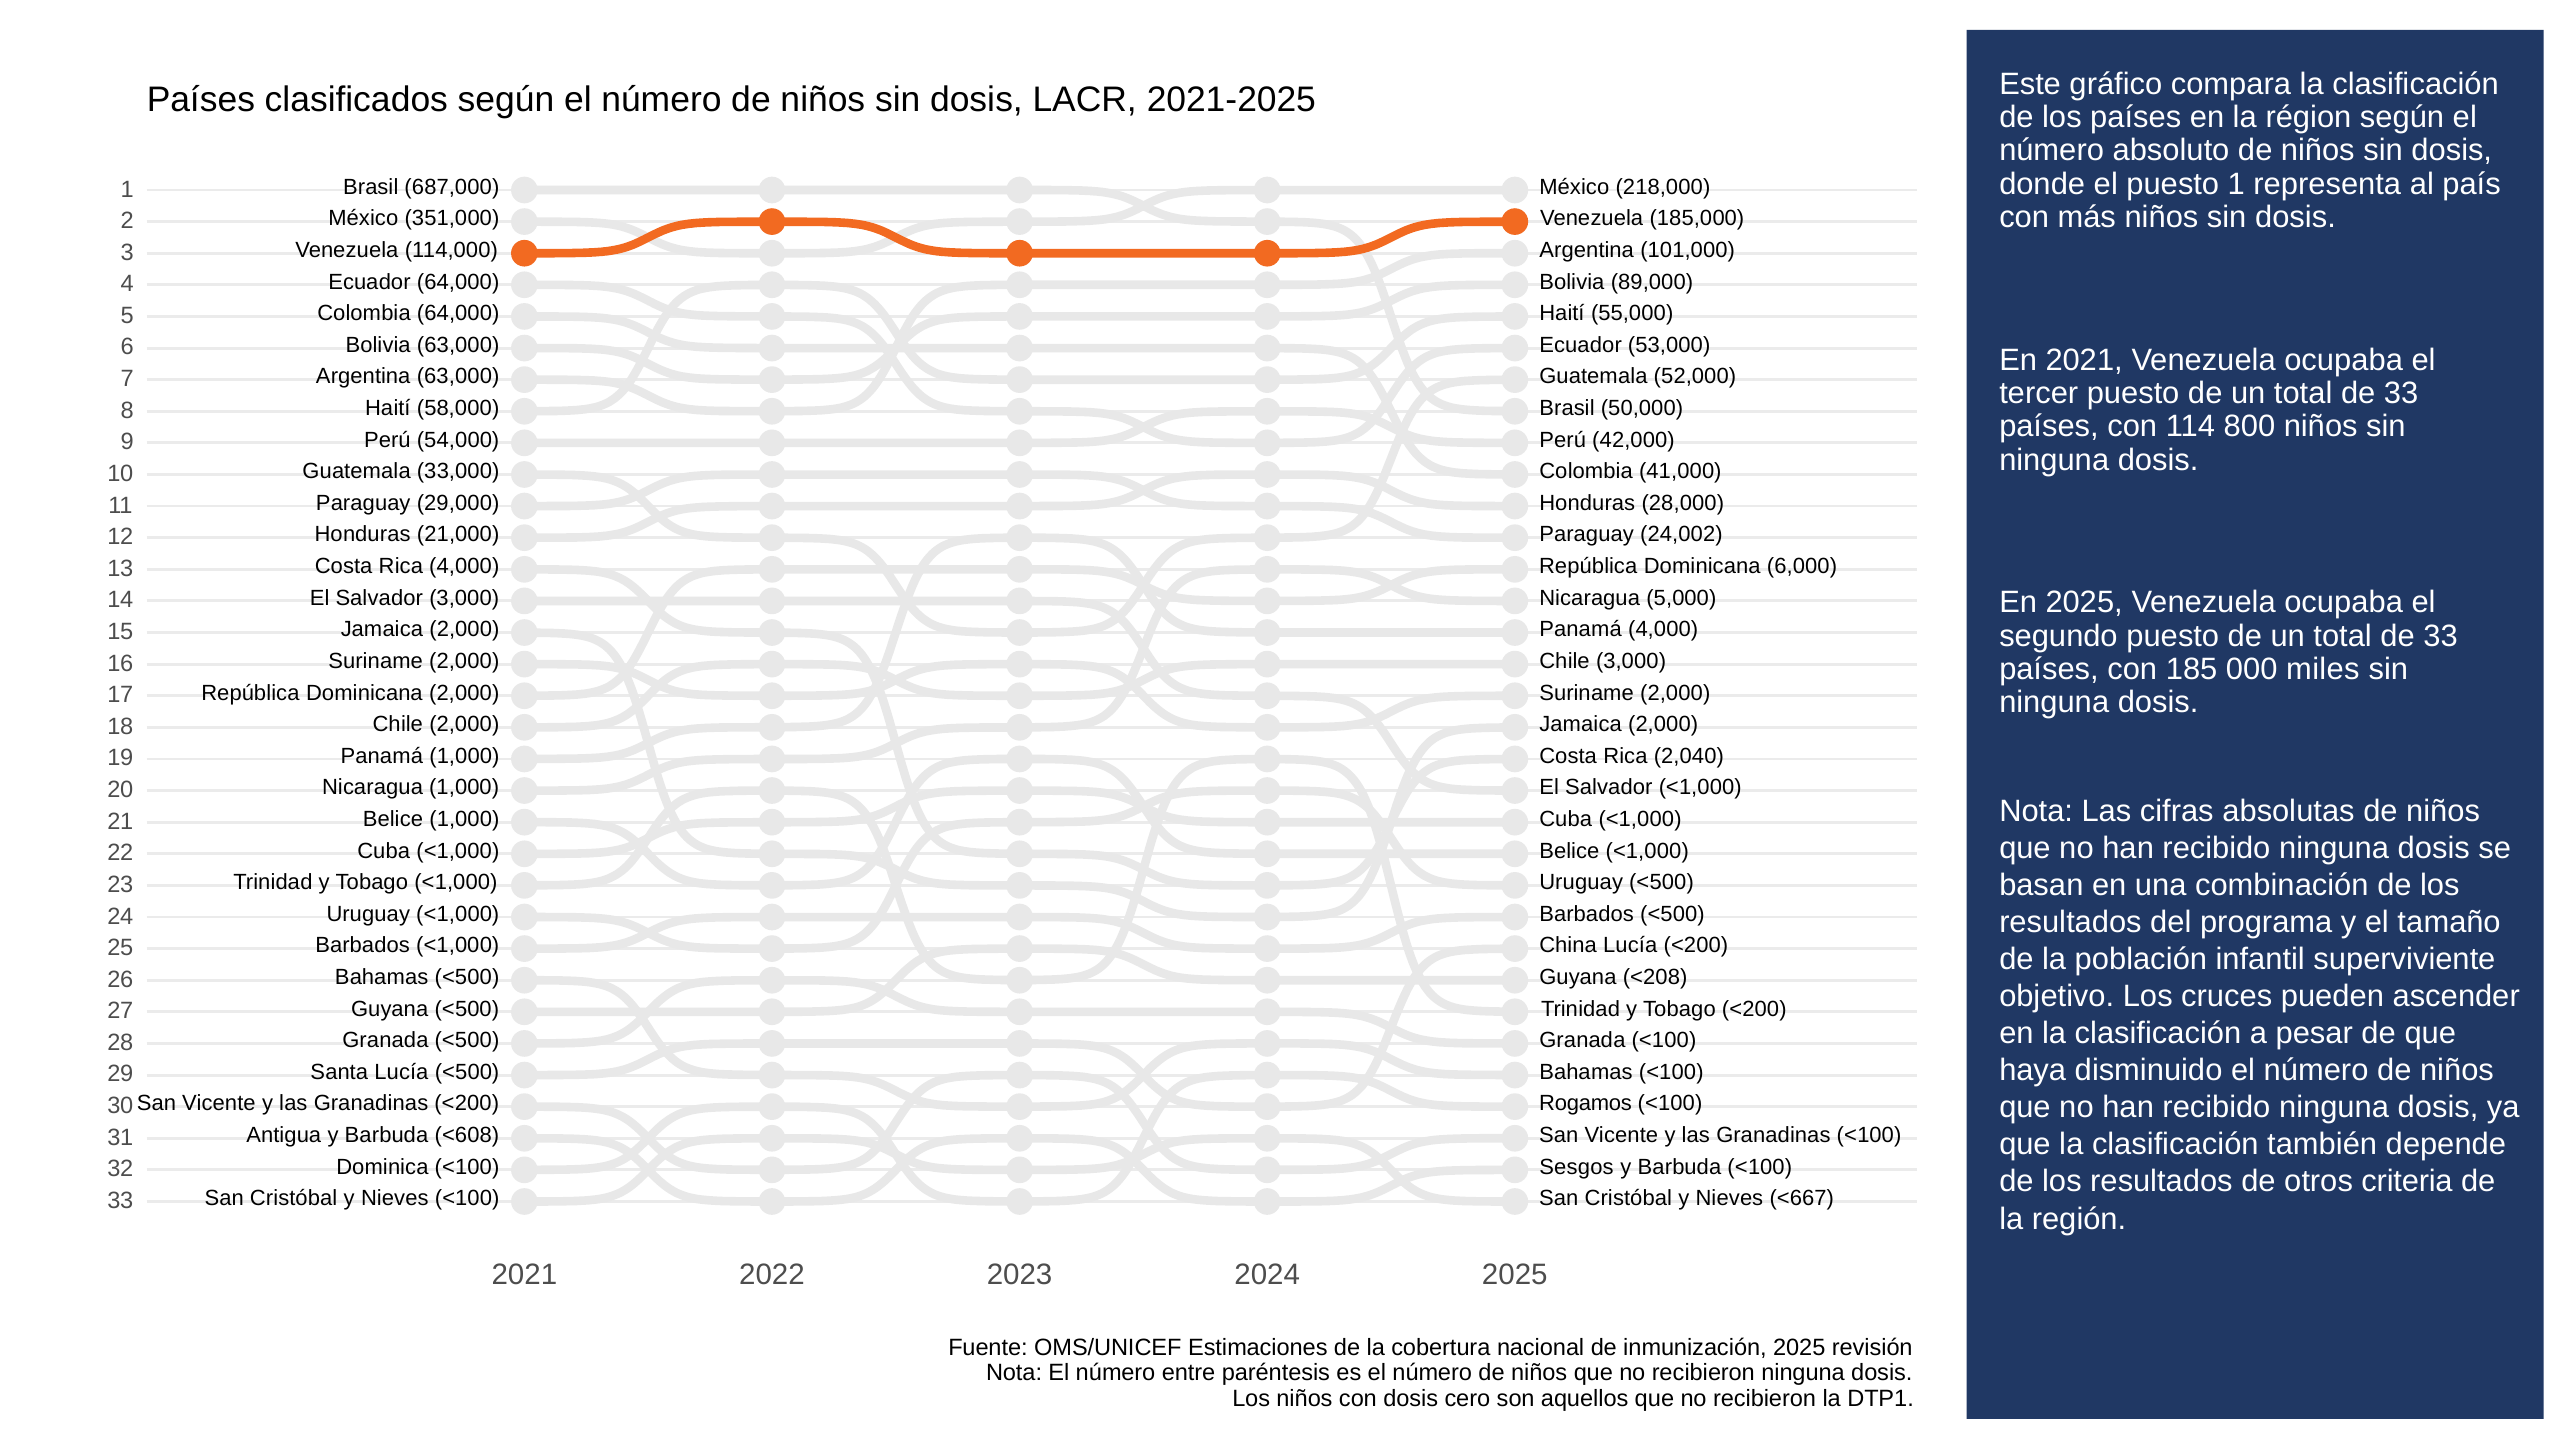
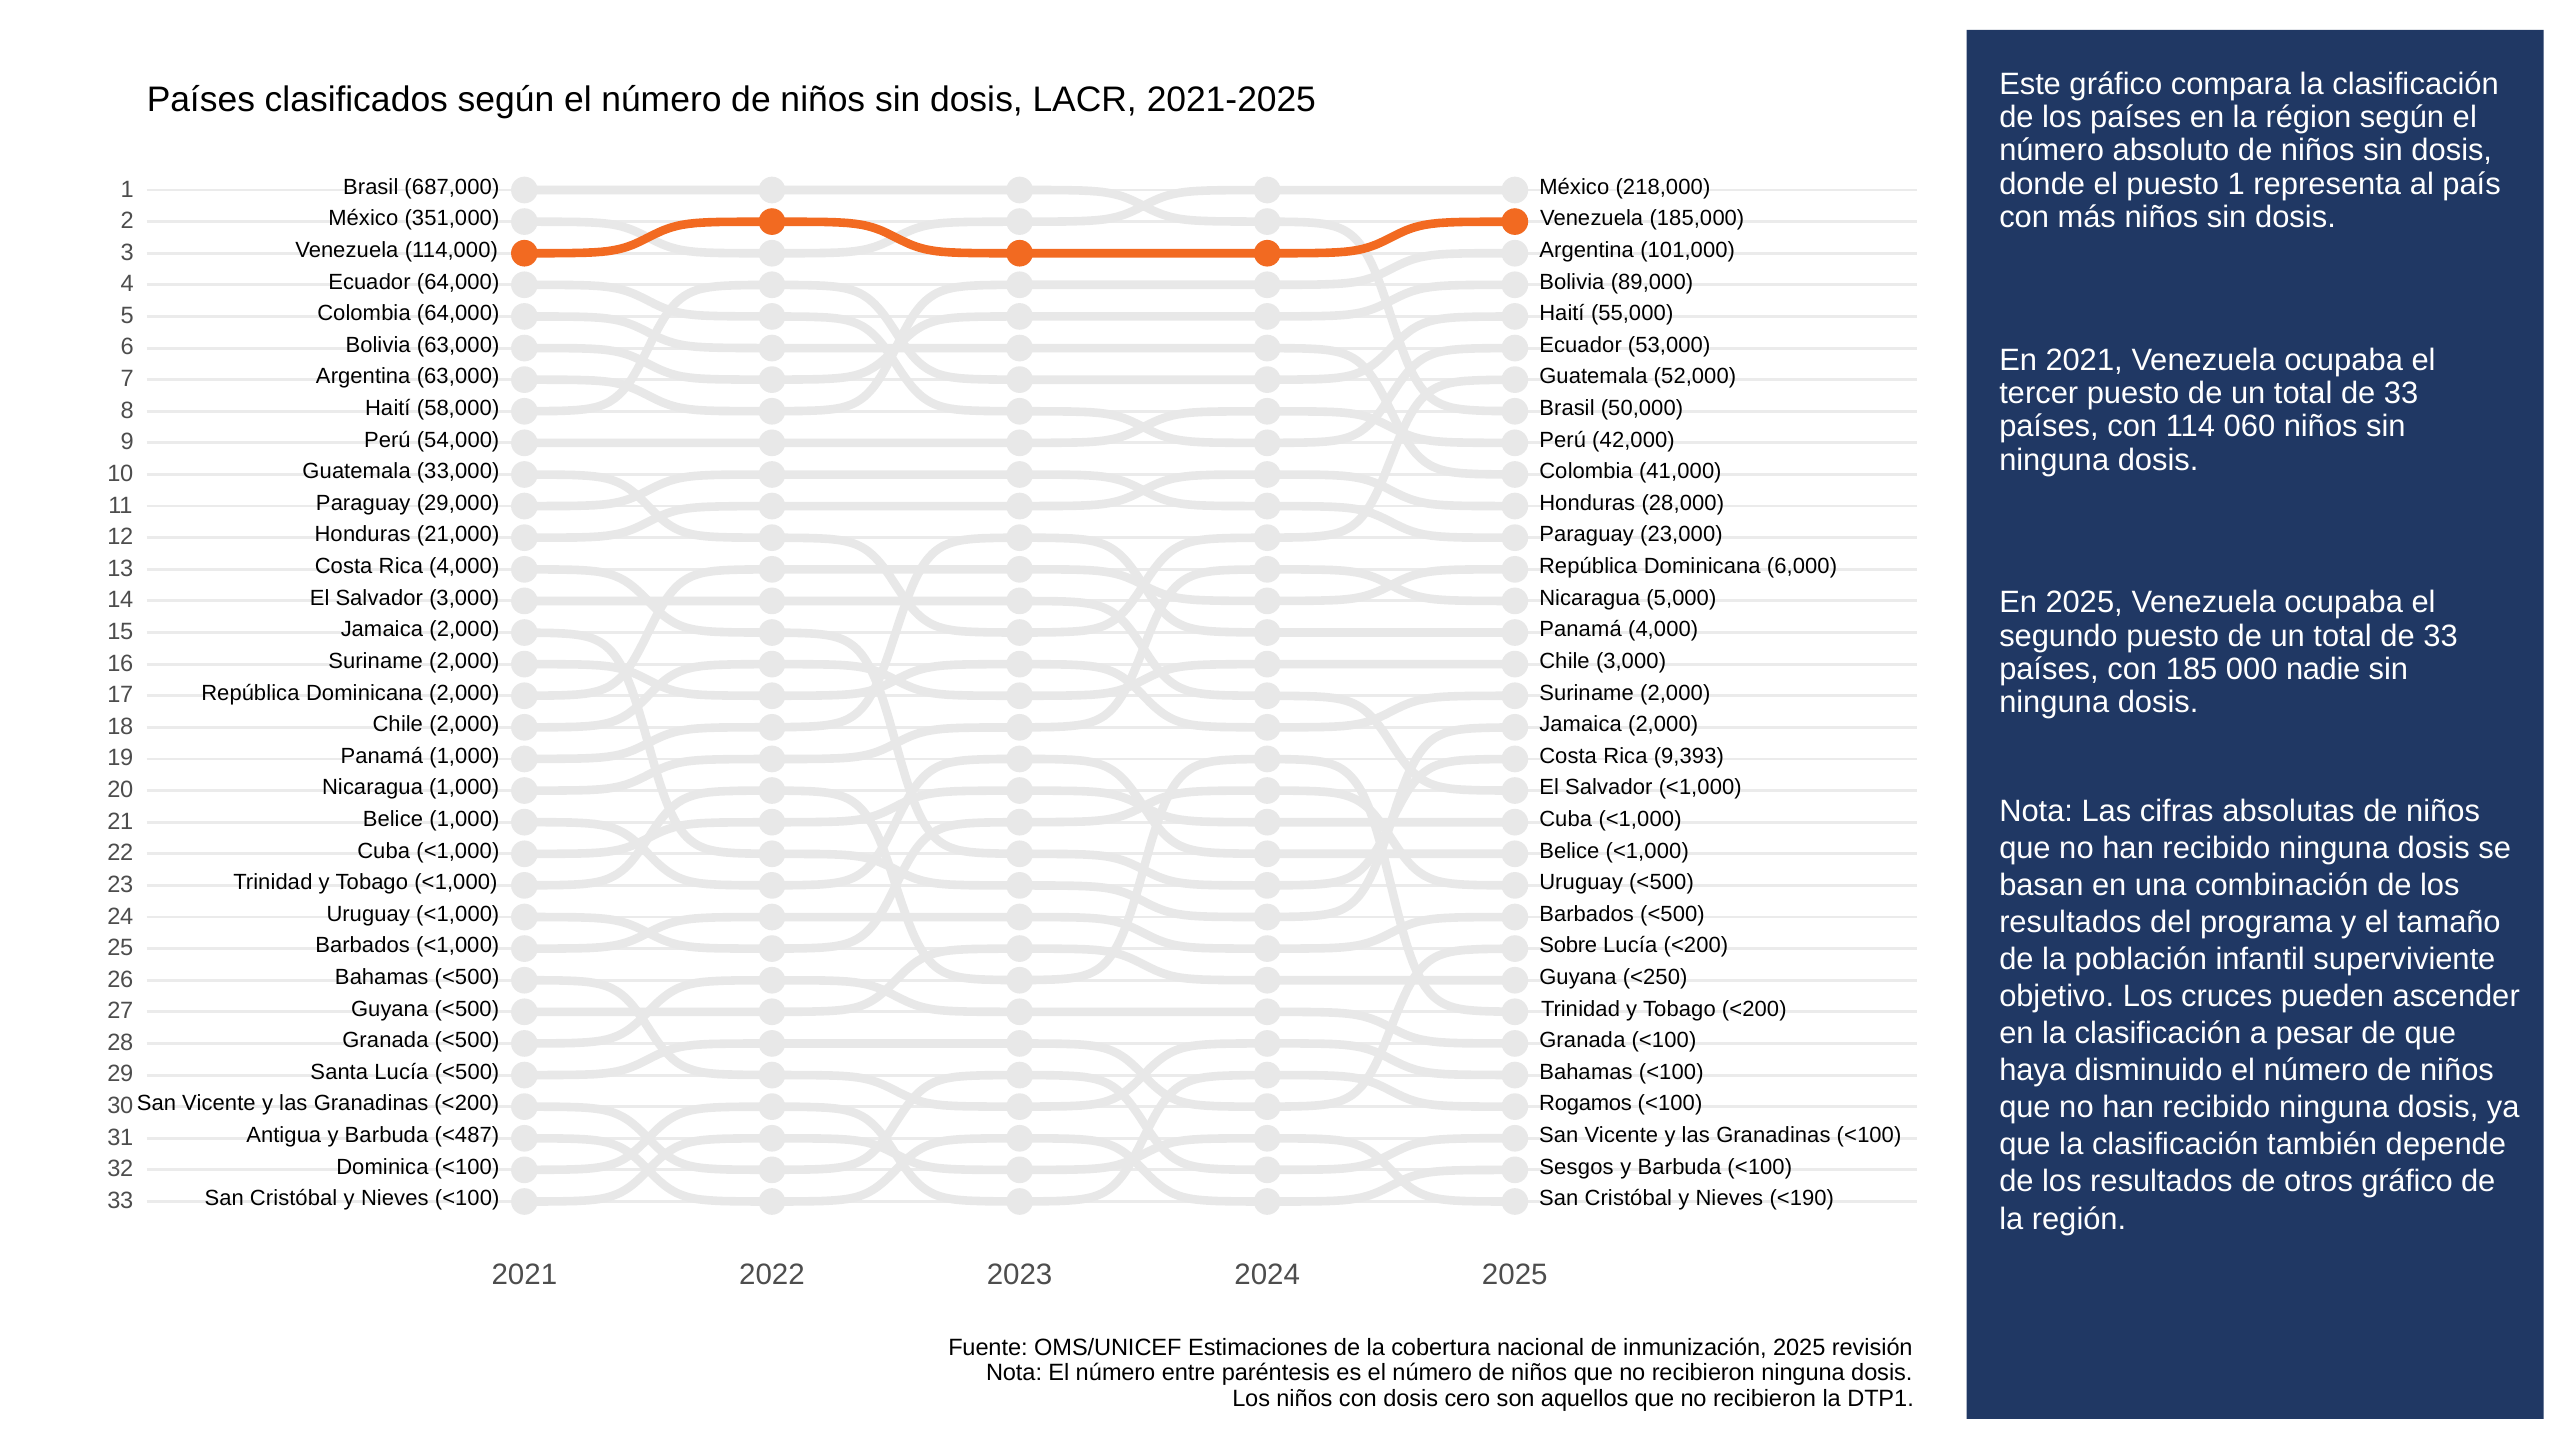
800: 800 -> 060
24,002: 24,002 -> 23,000
miles: miles -> nadie
2,040: 2,040 -> 9,393
China: China -> Sobre
<208: <208 -> <250
<608: <608 -> <487
otros criteria: criteria -> gráfico
<667: <667 -> <190
